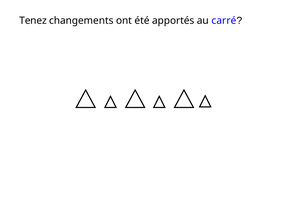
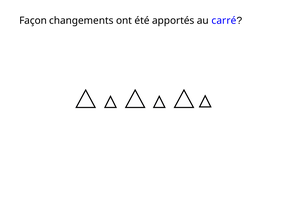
Tenez: Tenez -> Façon
